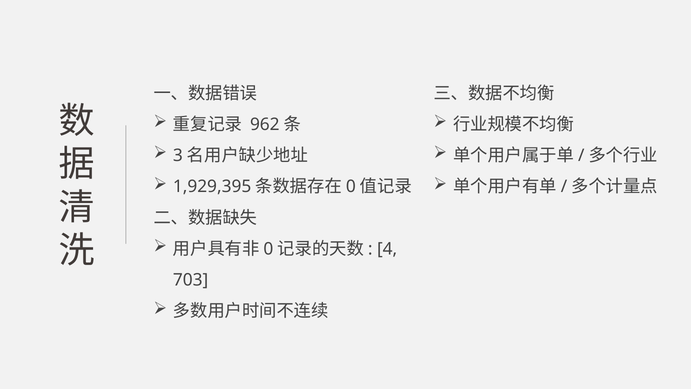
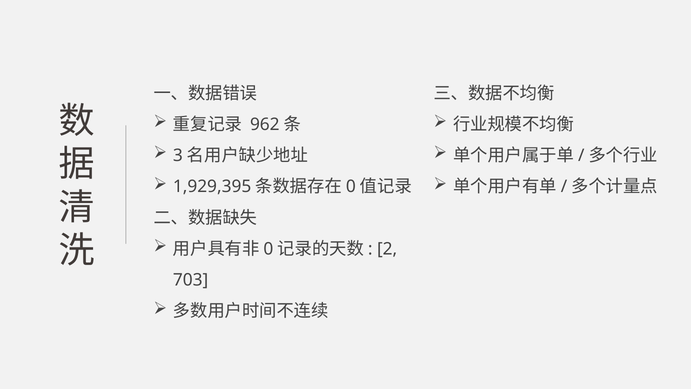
4: 4 -> 2
